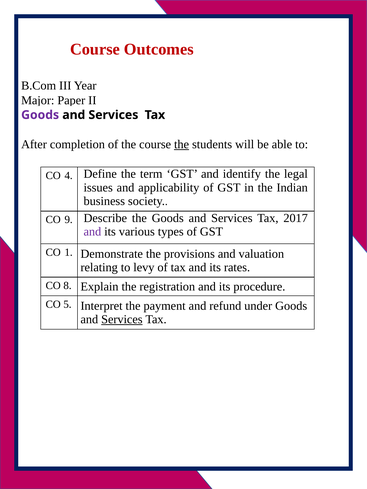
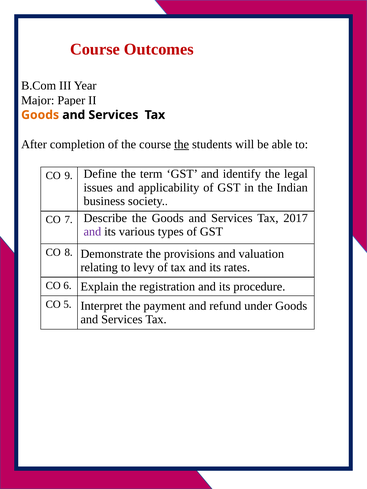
Goods at (40, 115) colour: purple -> orange
4: 4 -> 9
9: 9 -> 7
1: 1 -> 8
8: 8 -> 6
Services at (122, 320) underline: present -> none
